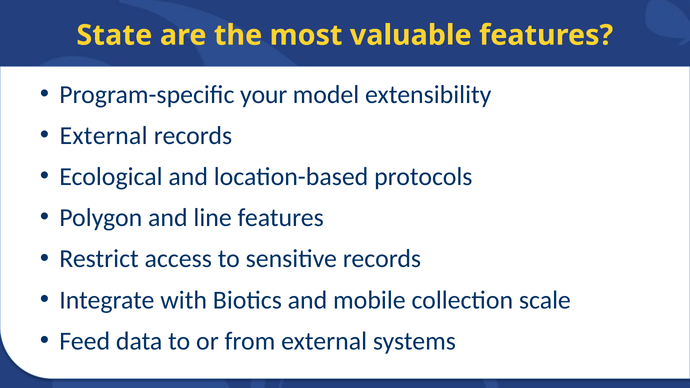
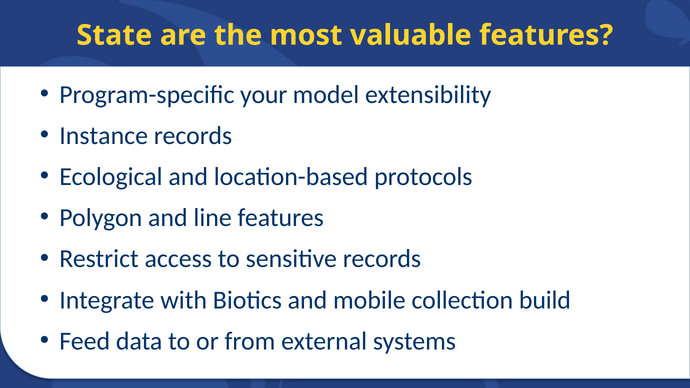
External at (104, 136): External -> Instance
scale: scale -> build
